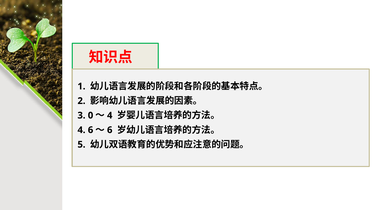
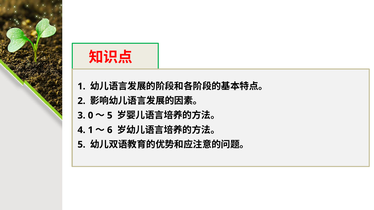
4 at (110, 116): 4 -> 5
4 6: 6 -> 1
